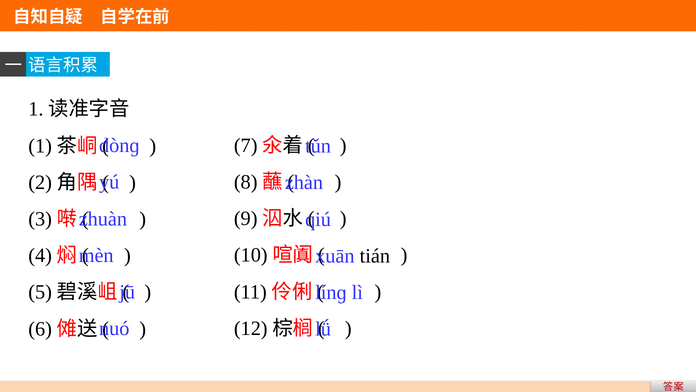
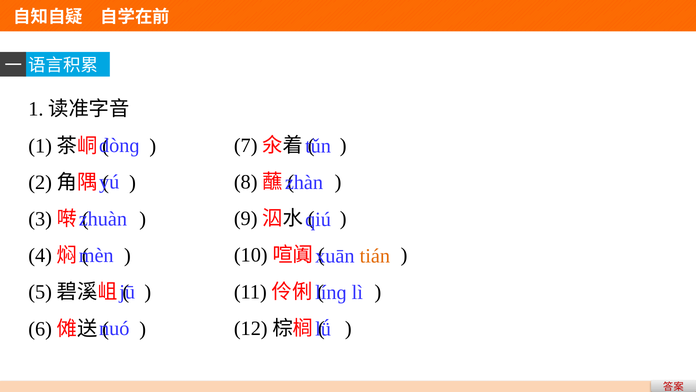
tián colour: black -> orange
